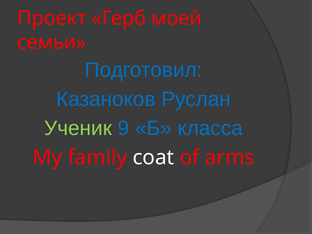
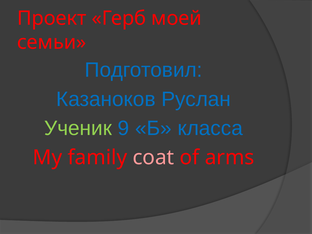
coat colour: white -> pink
